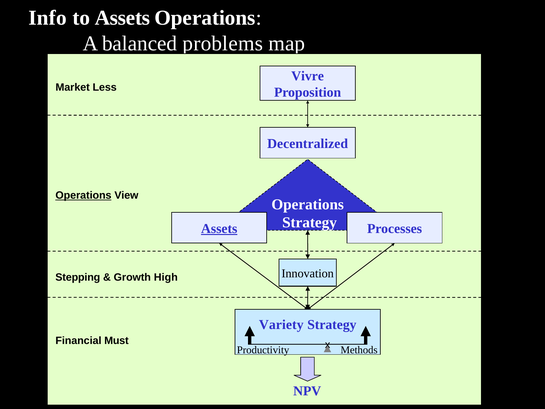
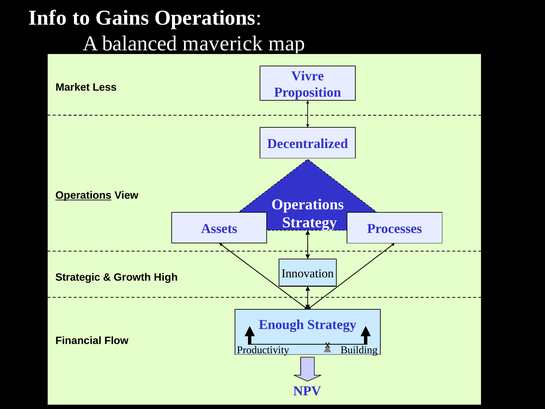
to Assets: Assets -> Gains
problems: problems -> maverick
Assets at (219, 229) underline: present -> none
Stepping: Stepping -> Strategic
Variety: Variety -> Enough
Must: Must -> Flow
Methods: Methods -> Building
